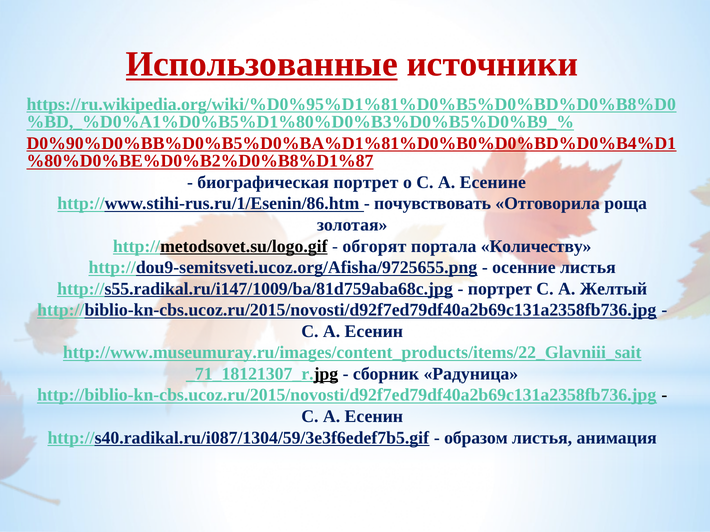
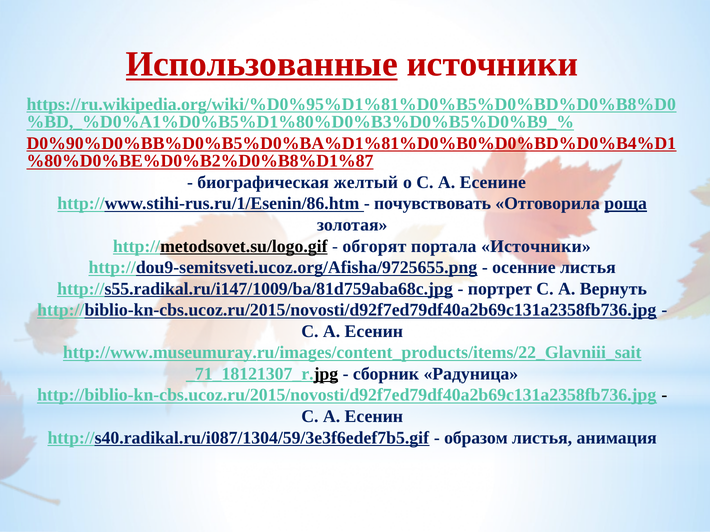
биографическая портрет: портрет -> желтый
роща underline: none -> present
портала Количеству: Количеству -> Источники
Желтый: Желтый -> Вернуть
